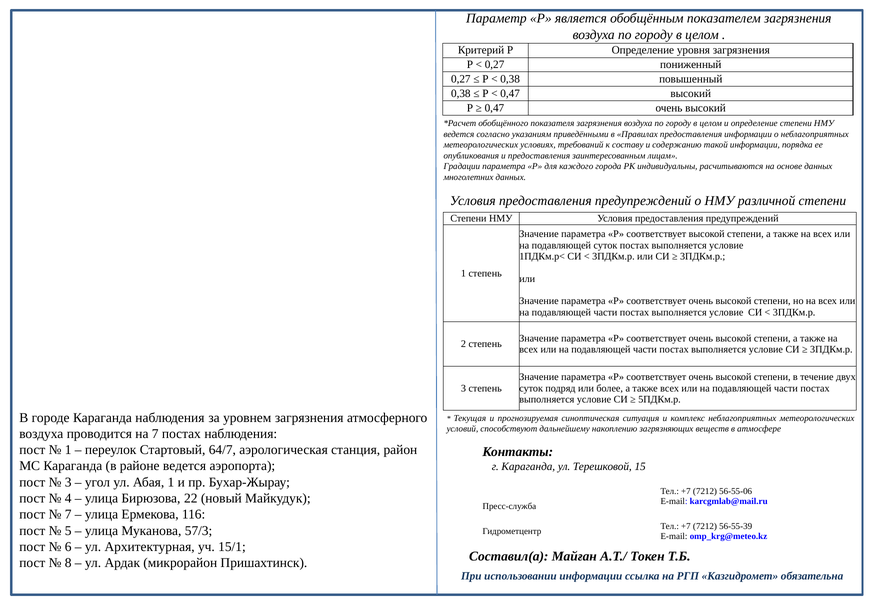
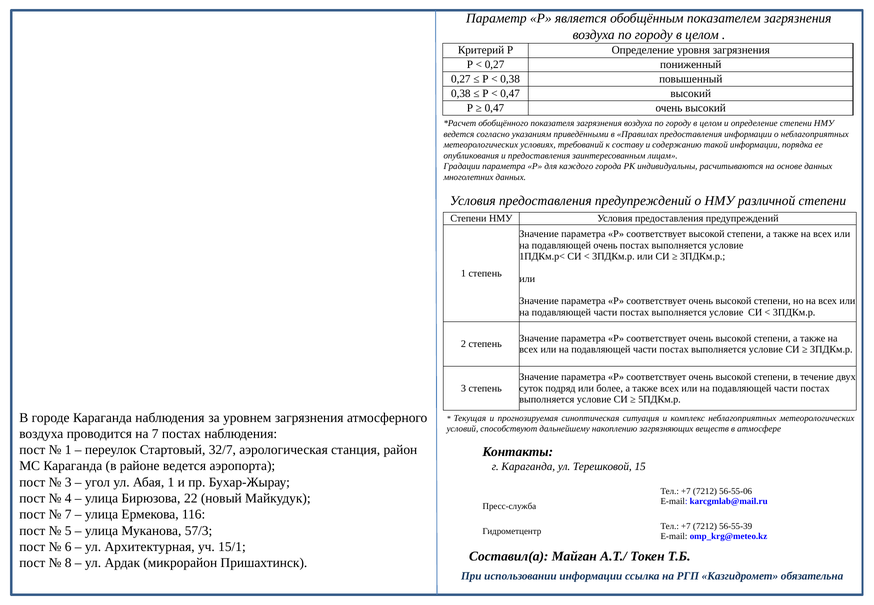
подавляющей суток: суток -> очень
64/7: 64/7 -> 32/7
